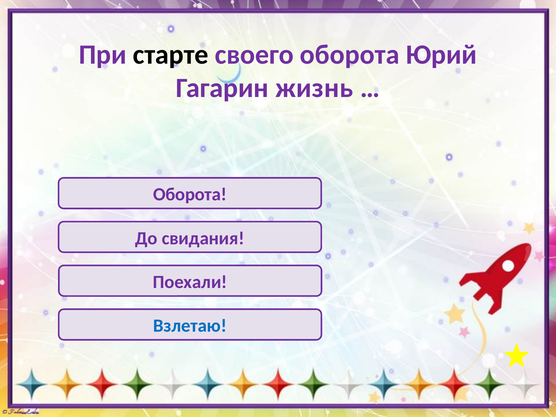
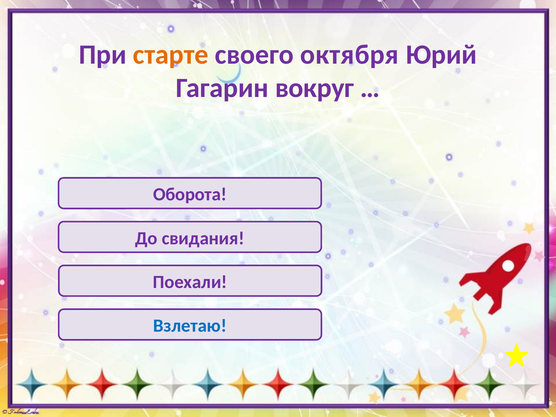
старте colour: black -> orange
своего оборота: оборота -> октября
жизнь: жизнь -> вокруг
